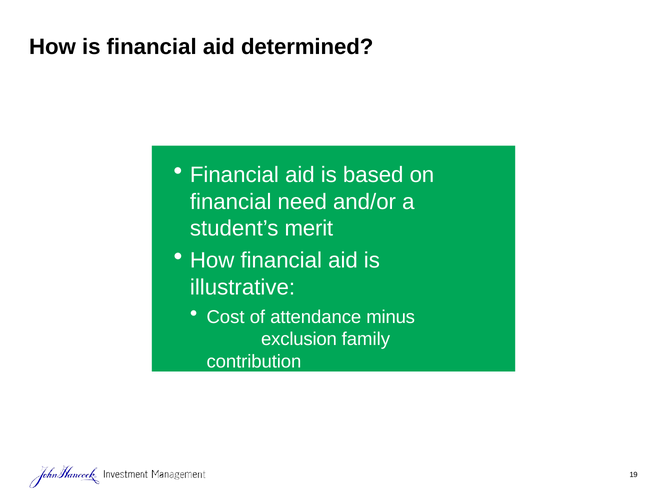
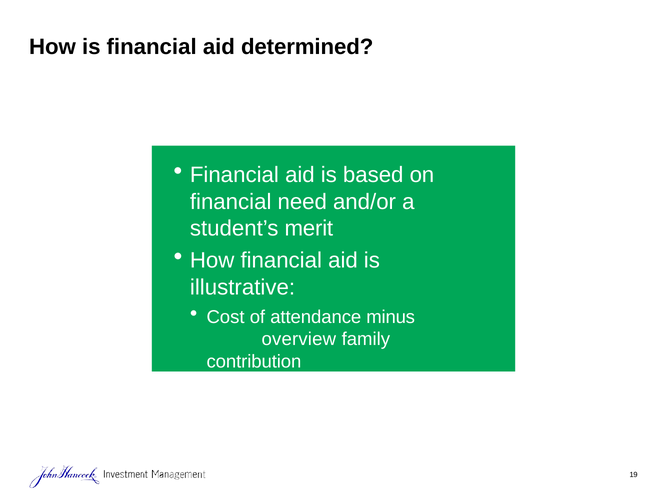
exclusion: exclusion -> overview
